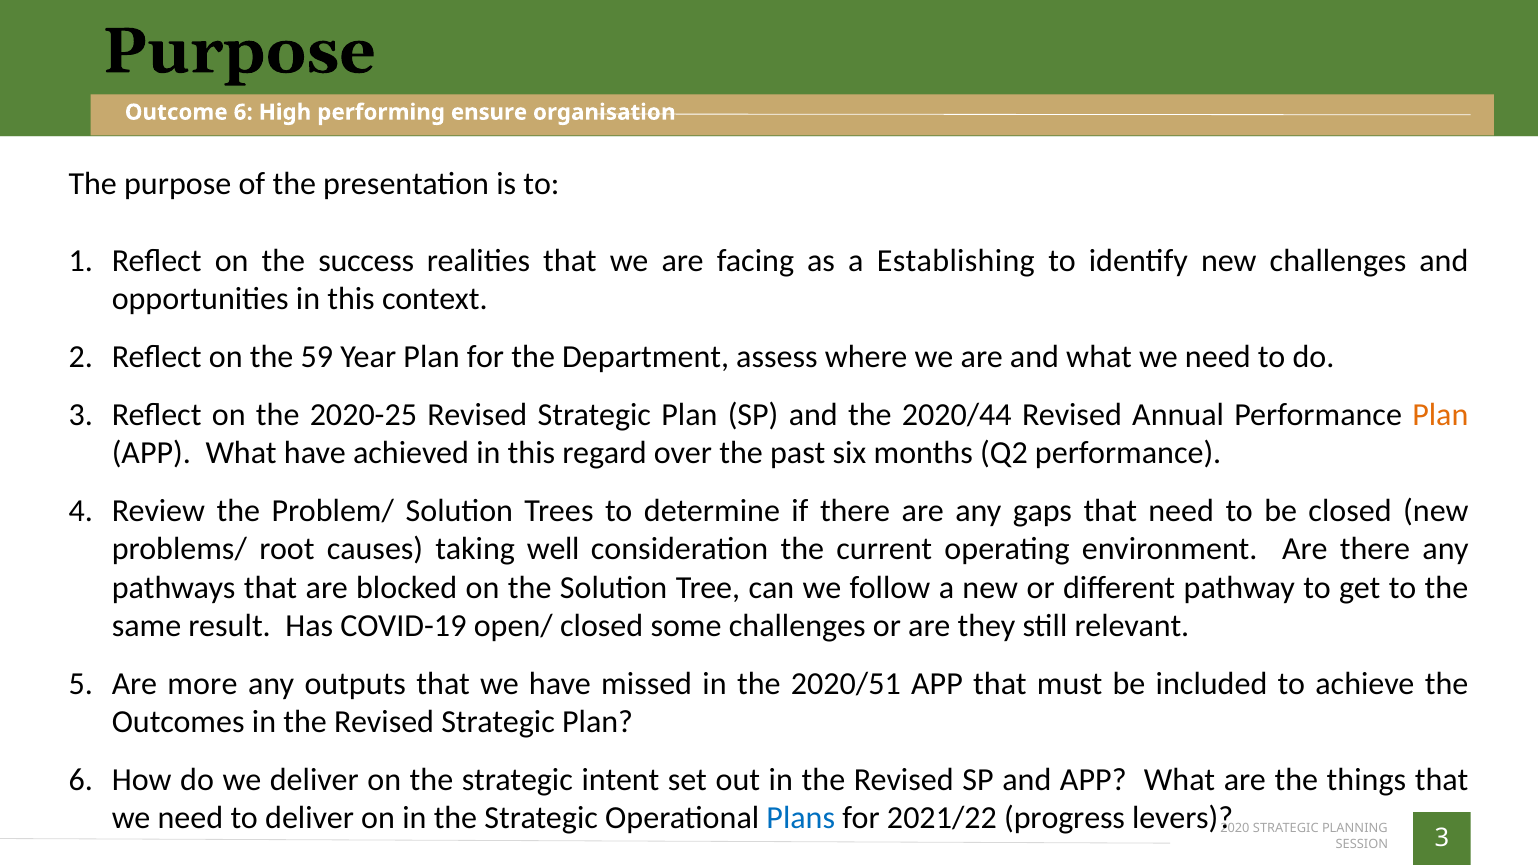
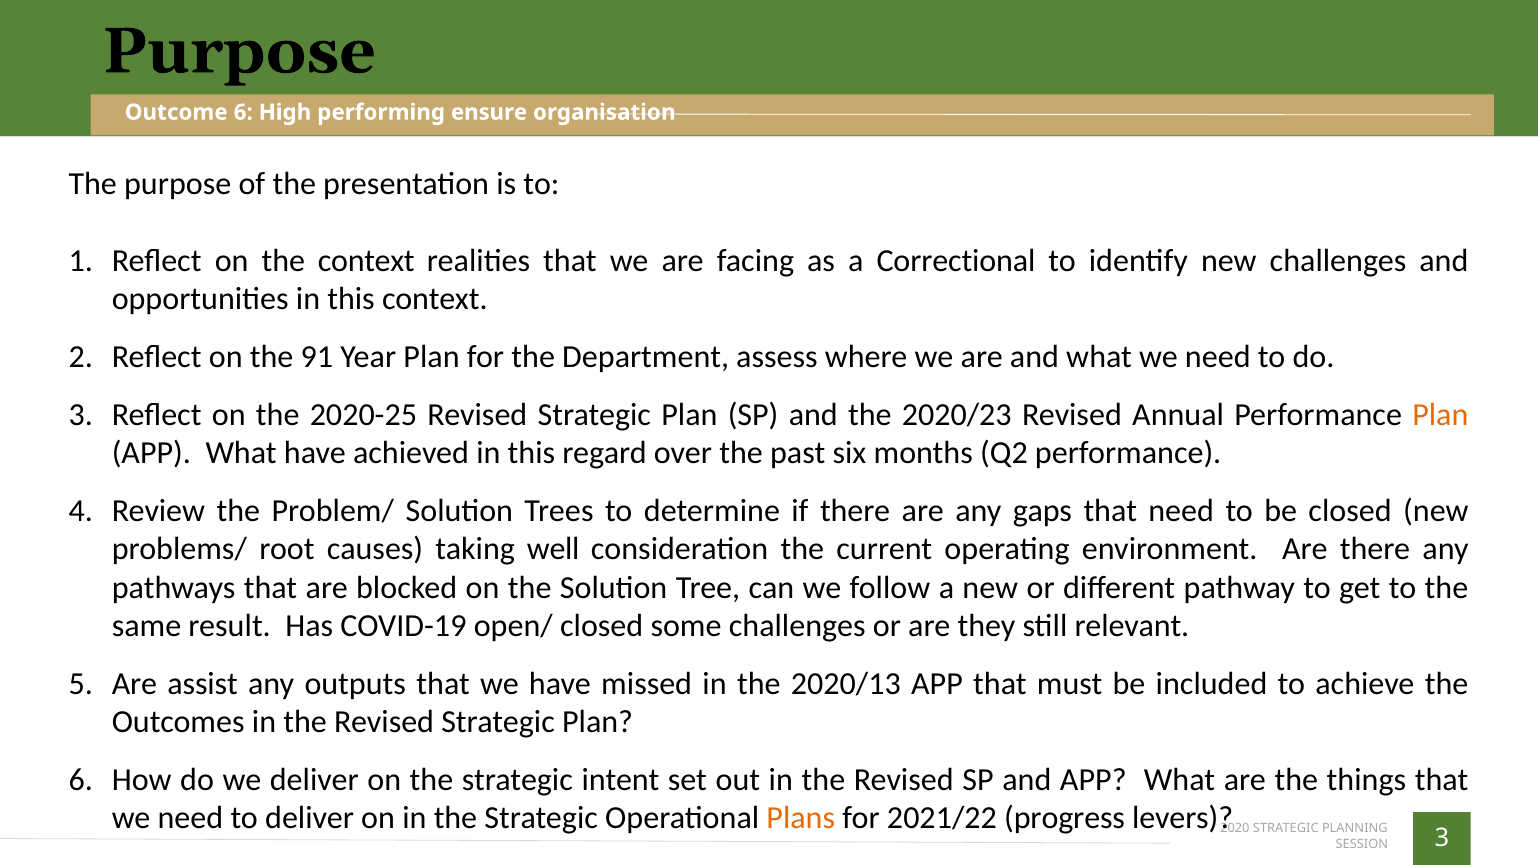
the success: success -> context
Establishing: Establishing -> Correctional
59: 59 -> 91
2020/44: 2020/44 -> 2020/23
more: more -> assist
2020/51: 2020/51 -> 2020/13
Plans colour: blue -> orange
